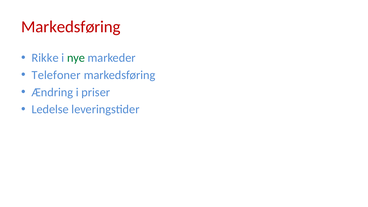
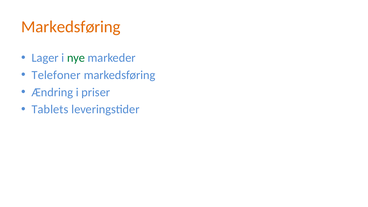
Markedsføring at (71, 27) colour: red -> orange
Rikke: Rikke -> Lager
Ledelse: Ledelse -> Tablets
